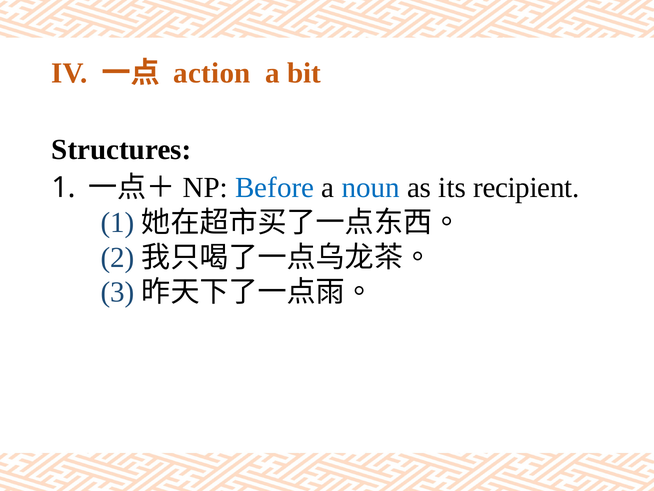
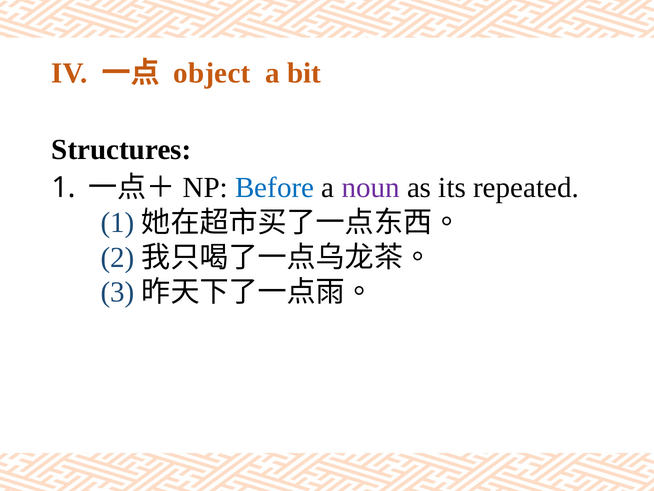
action: action -> object
noun colour: blue -> purple
recipient: recipient -> repeated
